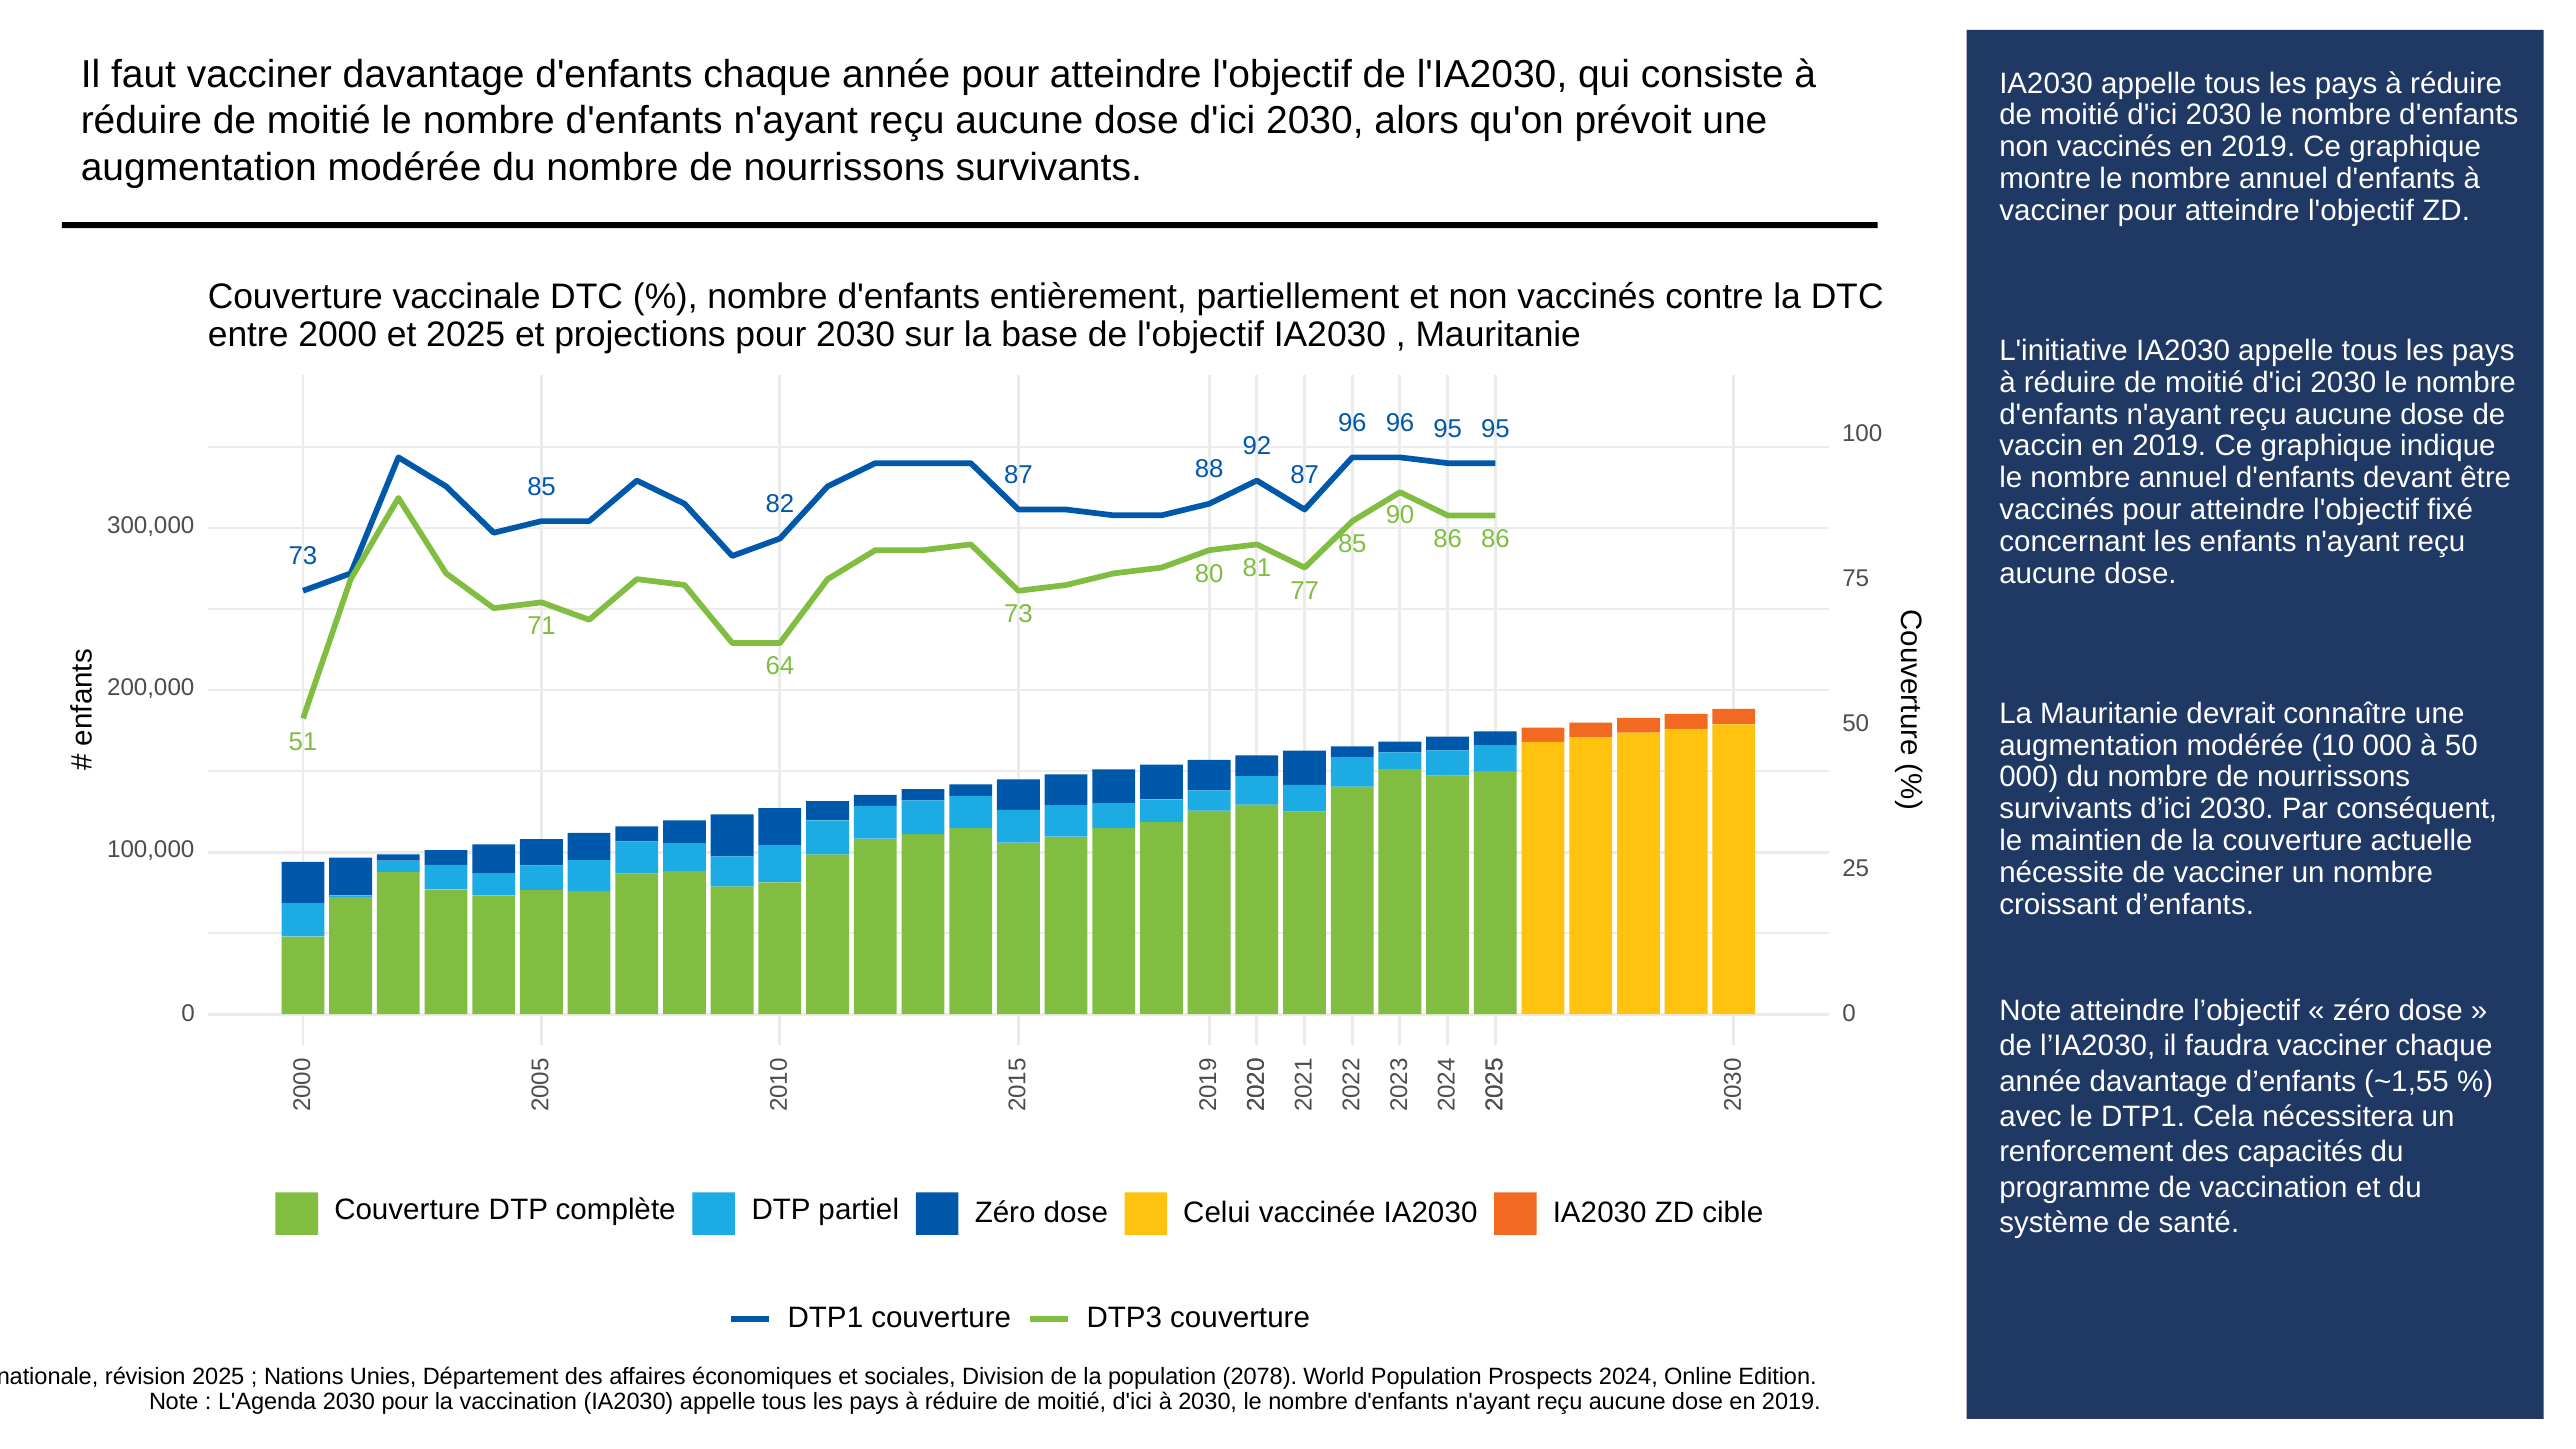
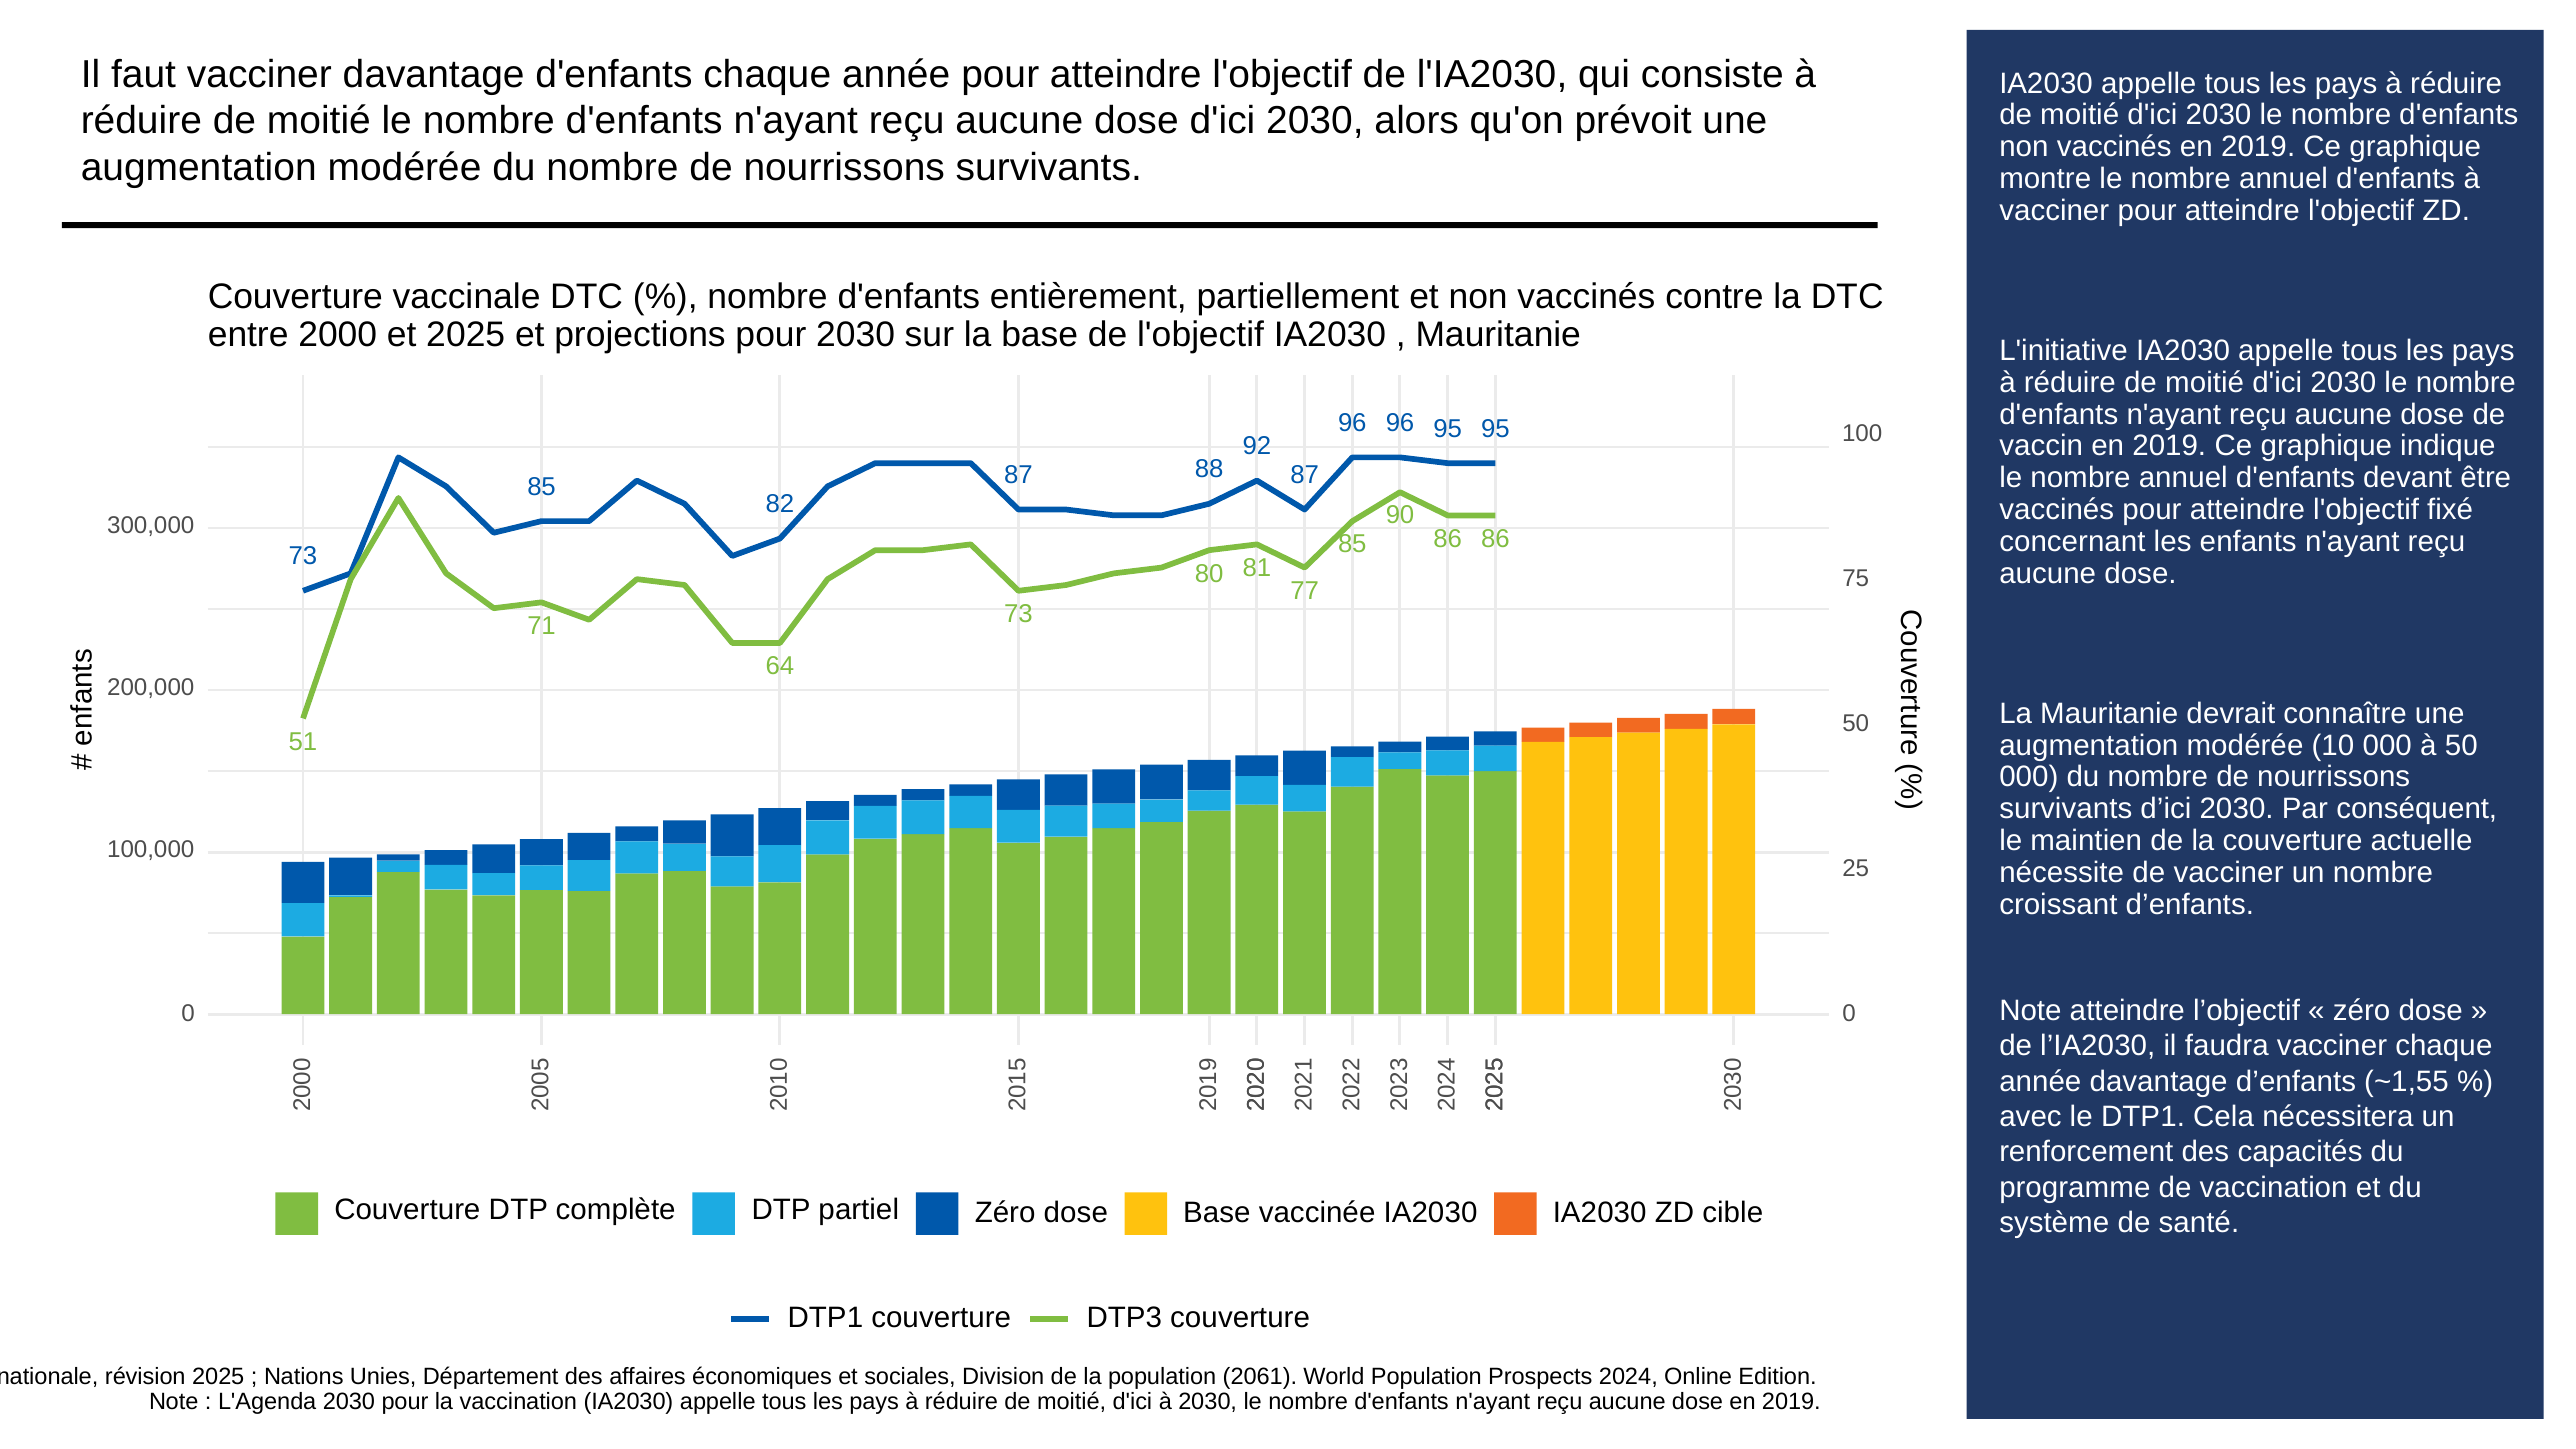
dose Celui: Celui -> Base
2078: 2078 -> 2061
